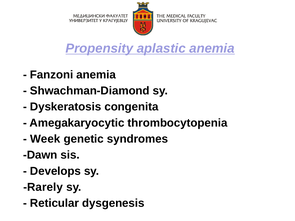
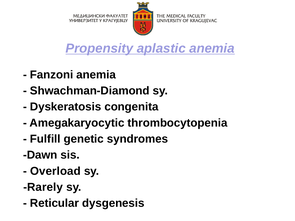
Week: Week -> Fulfill
Develops: Develops -> Overload
